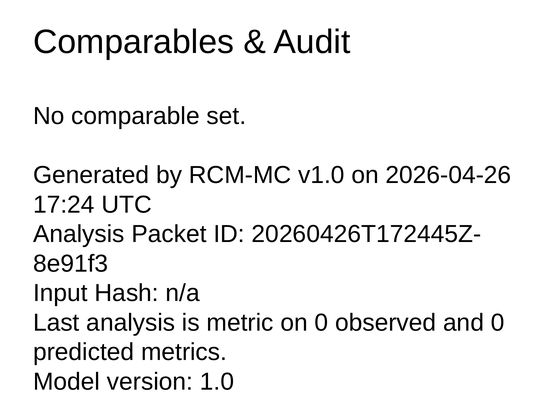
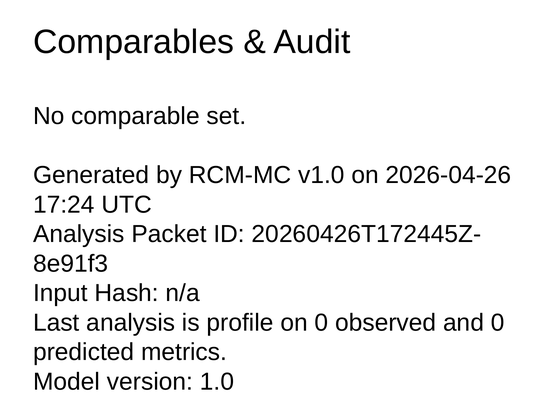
metric: metric -> profile
